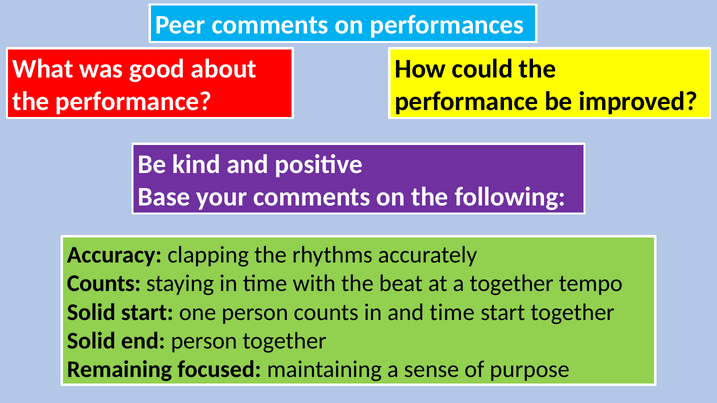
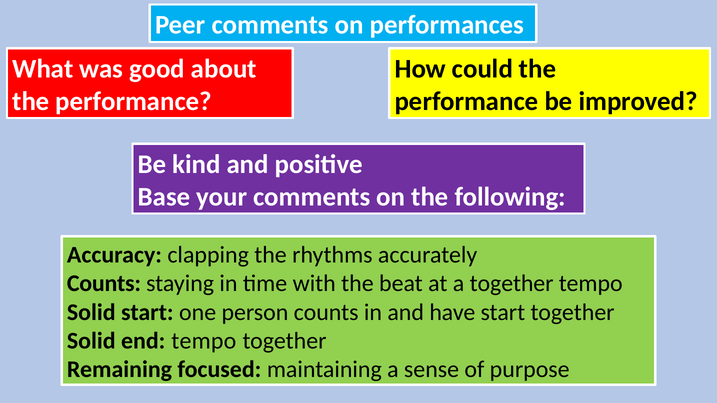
and time: time -> have
end person: person -> tempo
